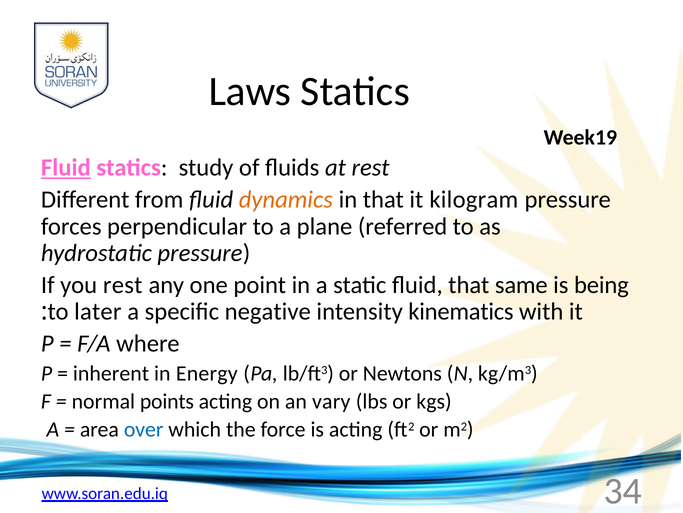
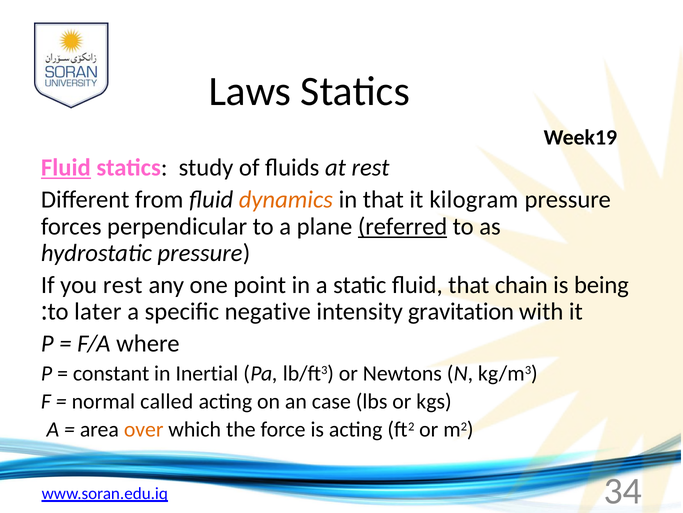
referred underline: none -> present
same: same -> chain
kinematics: kinematics -> gravitation
inherent: inherent -> constant
Energy: Energy -> Inertial
points: points -> called
vary: vary -> case
over colour: blue -> orange
